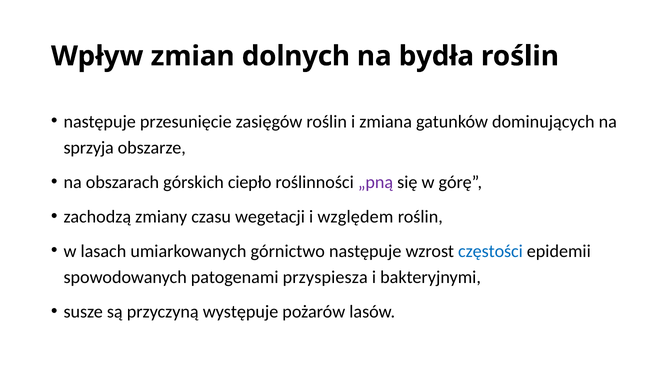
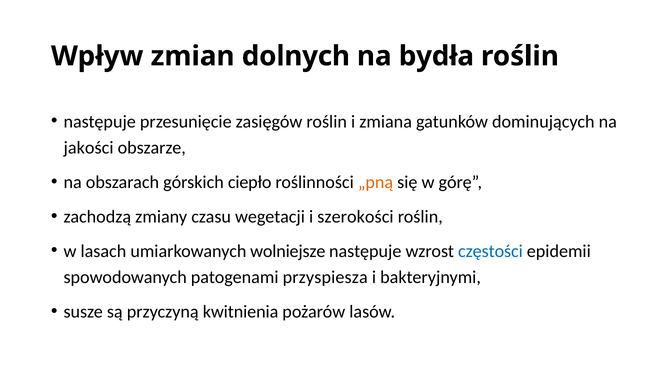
sprzyja: sprzyja -> jakości
„pną colour: purple -> orange
względem: względem -> szerokości
górnictwo: górnictwo -> wolniejsze
występuje: występuje -> kwitnienia
